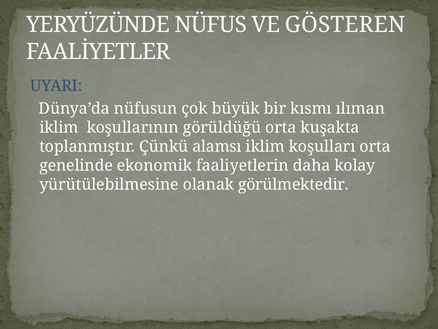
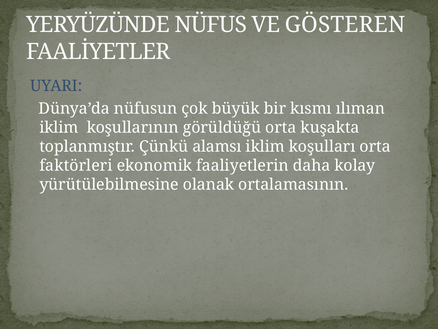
genelinde: genelinde -> faktörleri
görülmektedir: görülmektedir -> ortalamasının
